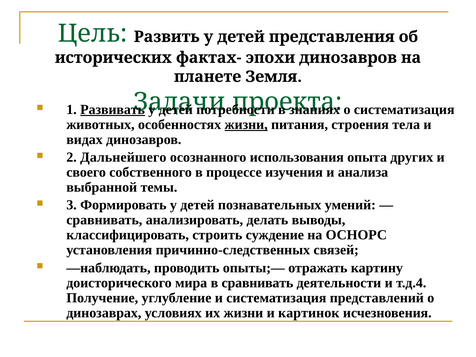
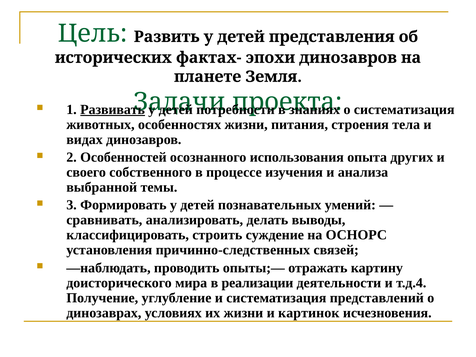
жизни at (246, 125) underline: present -> none
Дальнейшего: Дальнейшего -> Особенностей
в сравнивать: сравнивать -> реализации
